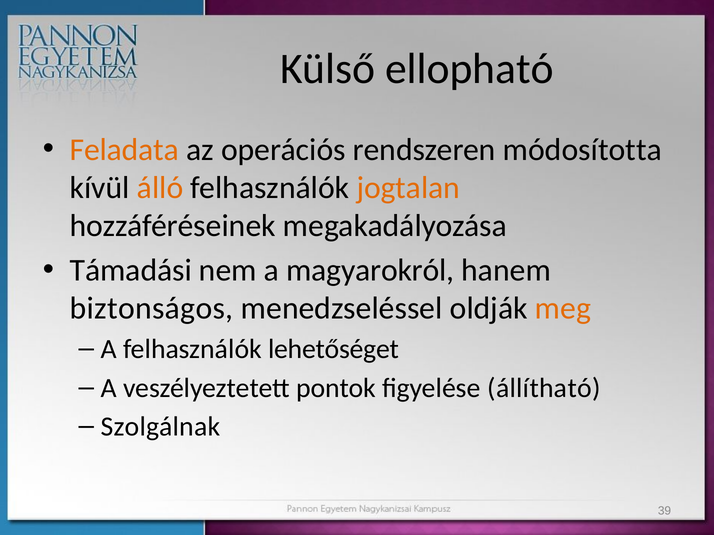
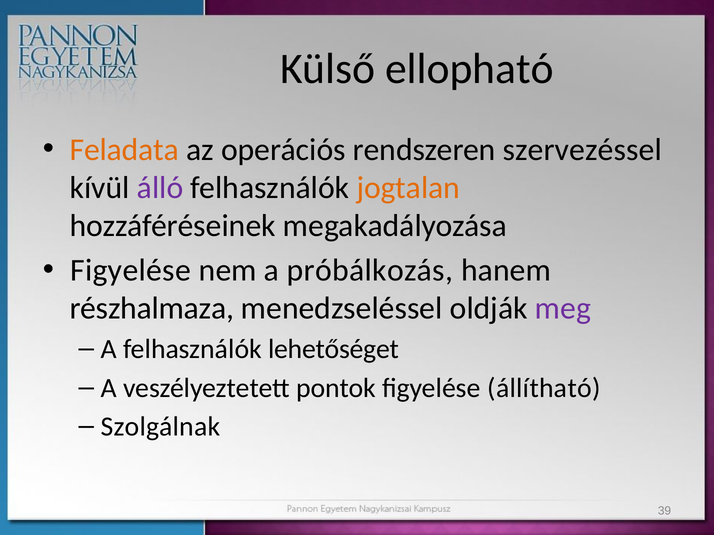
módosította: módosította -> szervezéssel
álló colour: orange -> purple
Támadási at (131, 271): Támadási -> Figyelése
magyarokról: magyarokról -> próbálkozás
biztonságos: biztonságos -> részhalmaza
meg colour: orange -> purple
